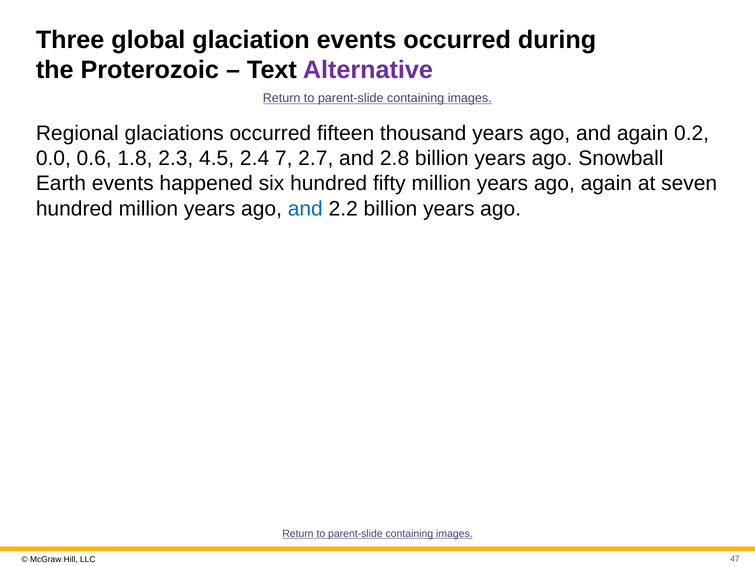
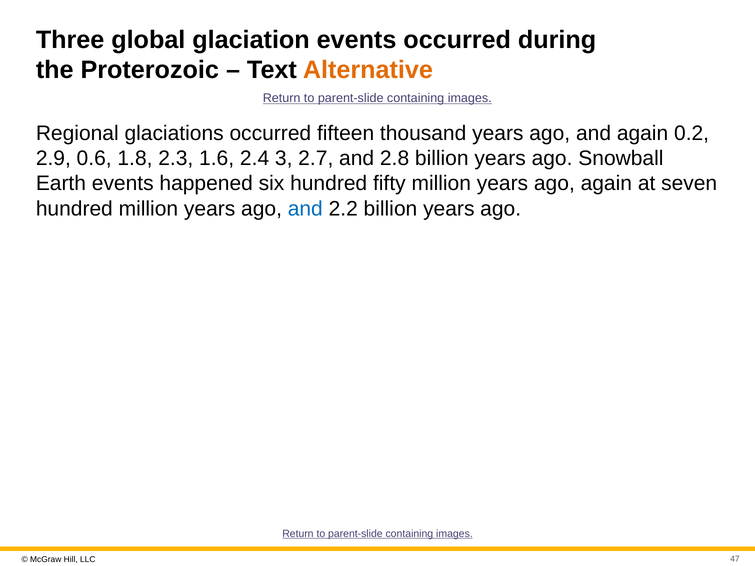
Alternative colour: purple -> orange
0.0: 0.0 -> 2.9
4.5: 4.5 -> 1.6
7: 7 -> 3
